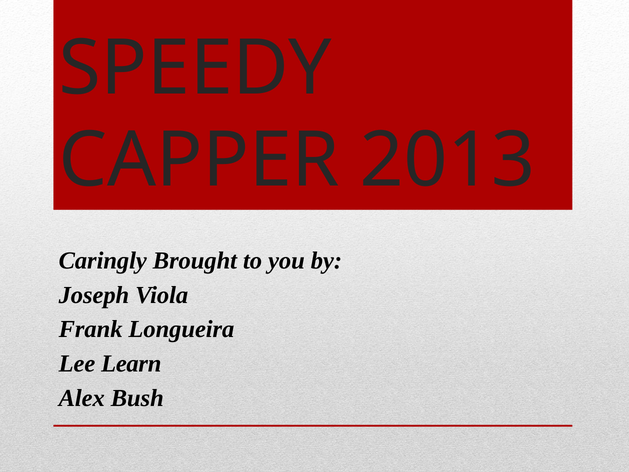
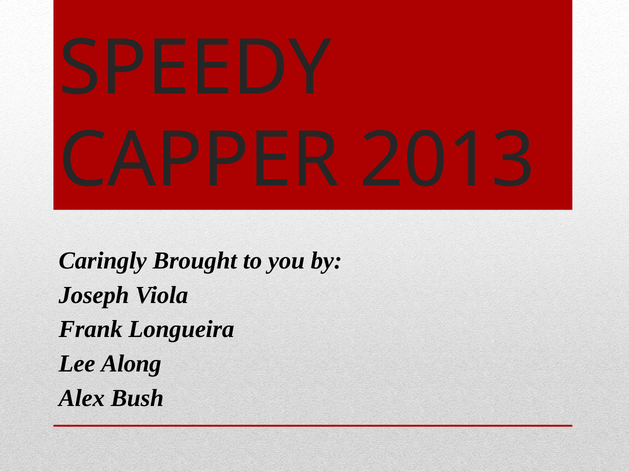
Learn: Learn -> Along
